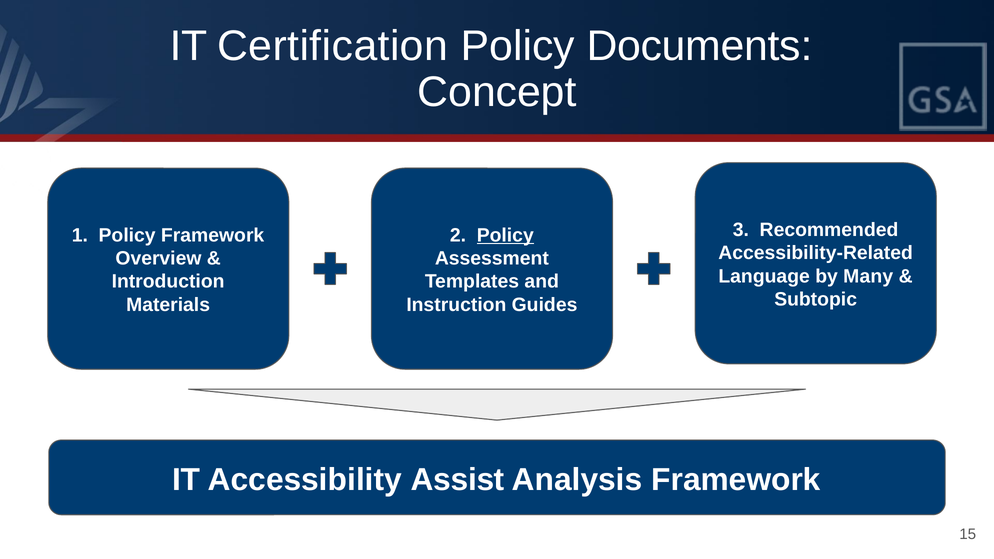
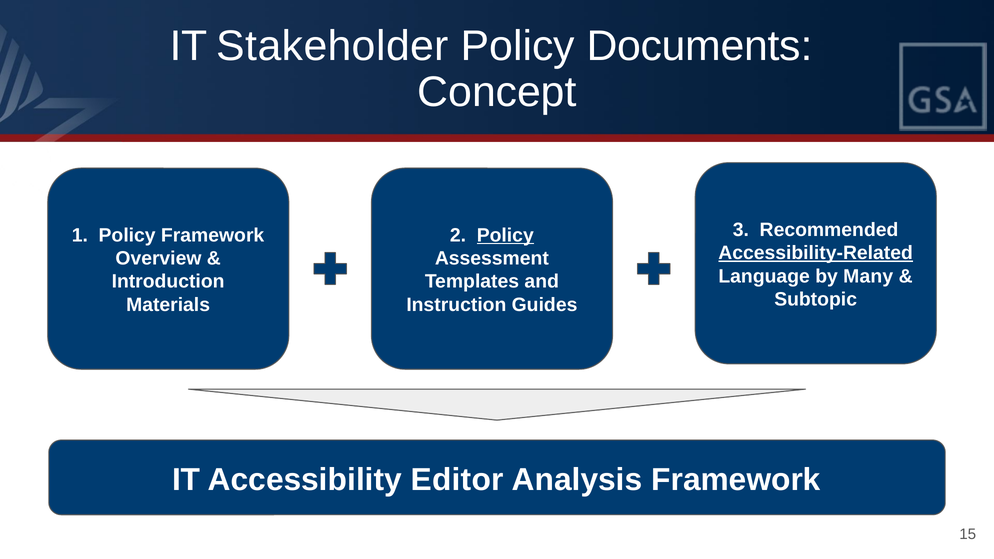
Certification: Certification -> Stakeholder
Accessibility-Related underline: none -> present
Assist: Assist -> Editor
